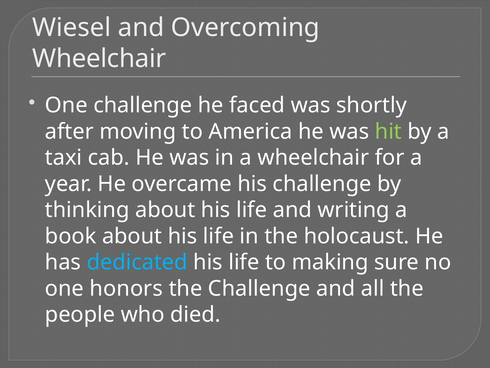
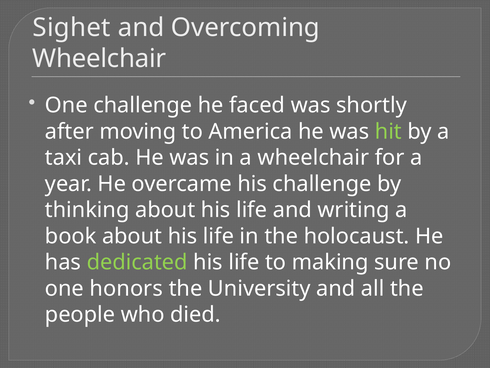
Wiesel: Wiesel -> Sighet
dedicated colour: light blue -> light green
the Challenge: Challenge -> University
